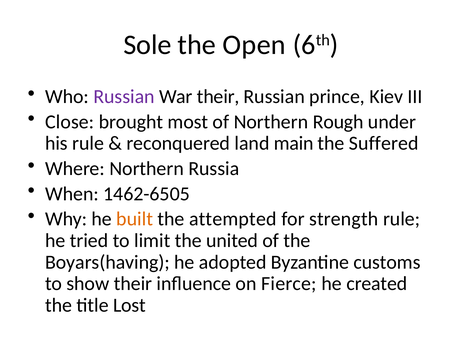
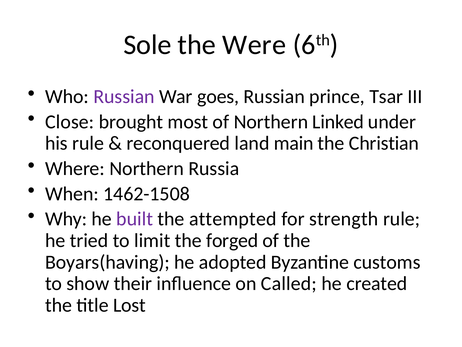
Open: Open -> Were
War their: their -> goes
Kiev: Kiev -> Tsar
Rough: Rough -> Linked
Suffered: Suffered -> Christian
1462-6505: 1462-6505 -> 1462-1508
built colour: orange -> purple
united: united -> forged
Fierce: Fierce -> Called
